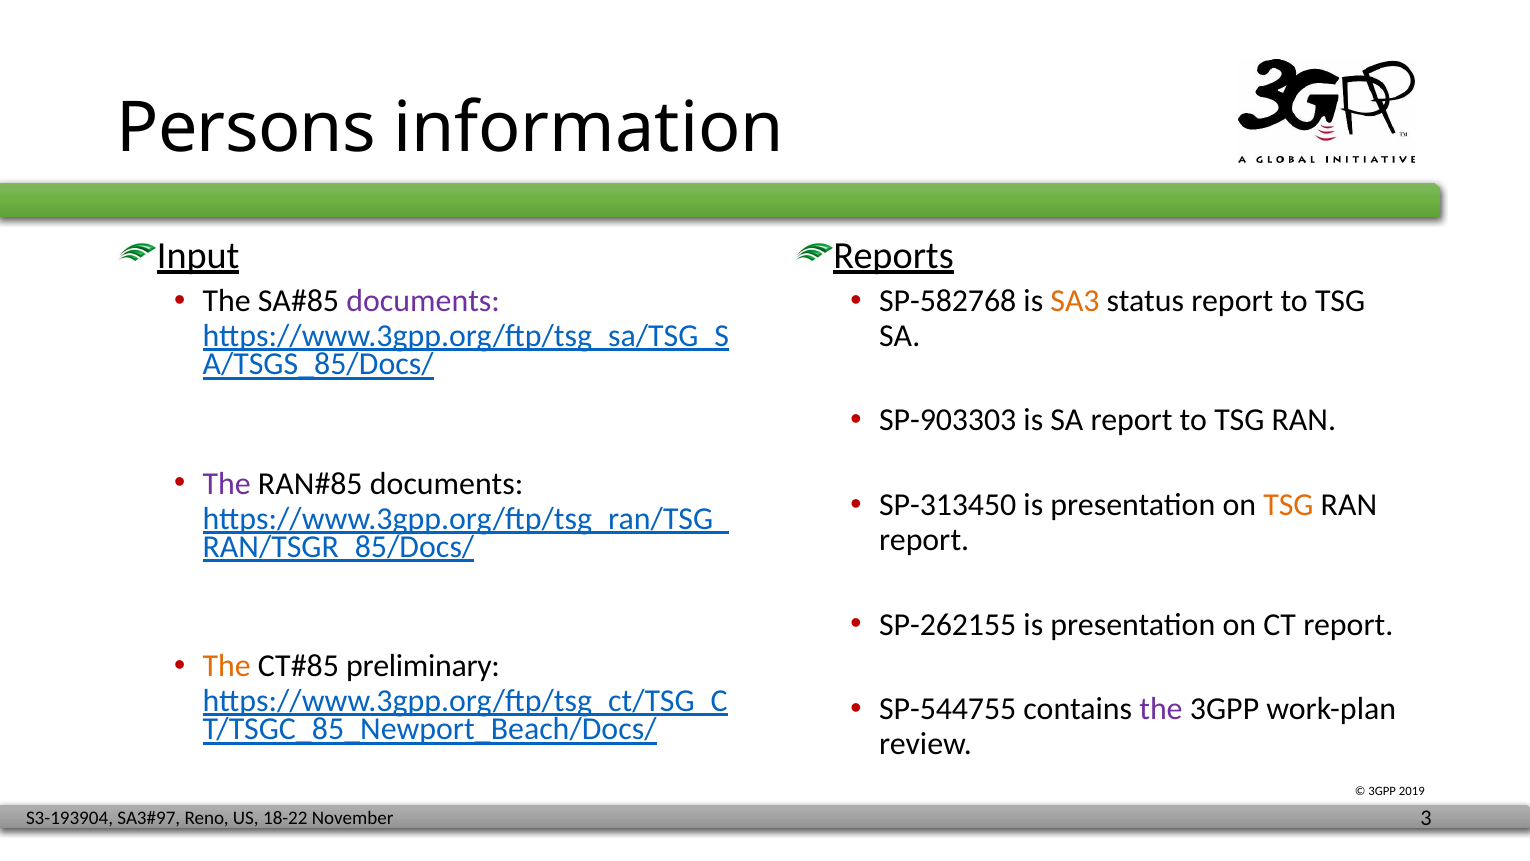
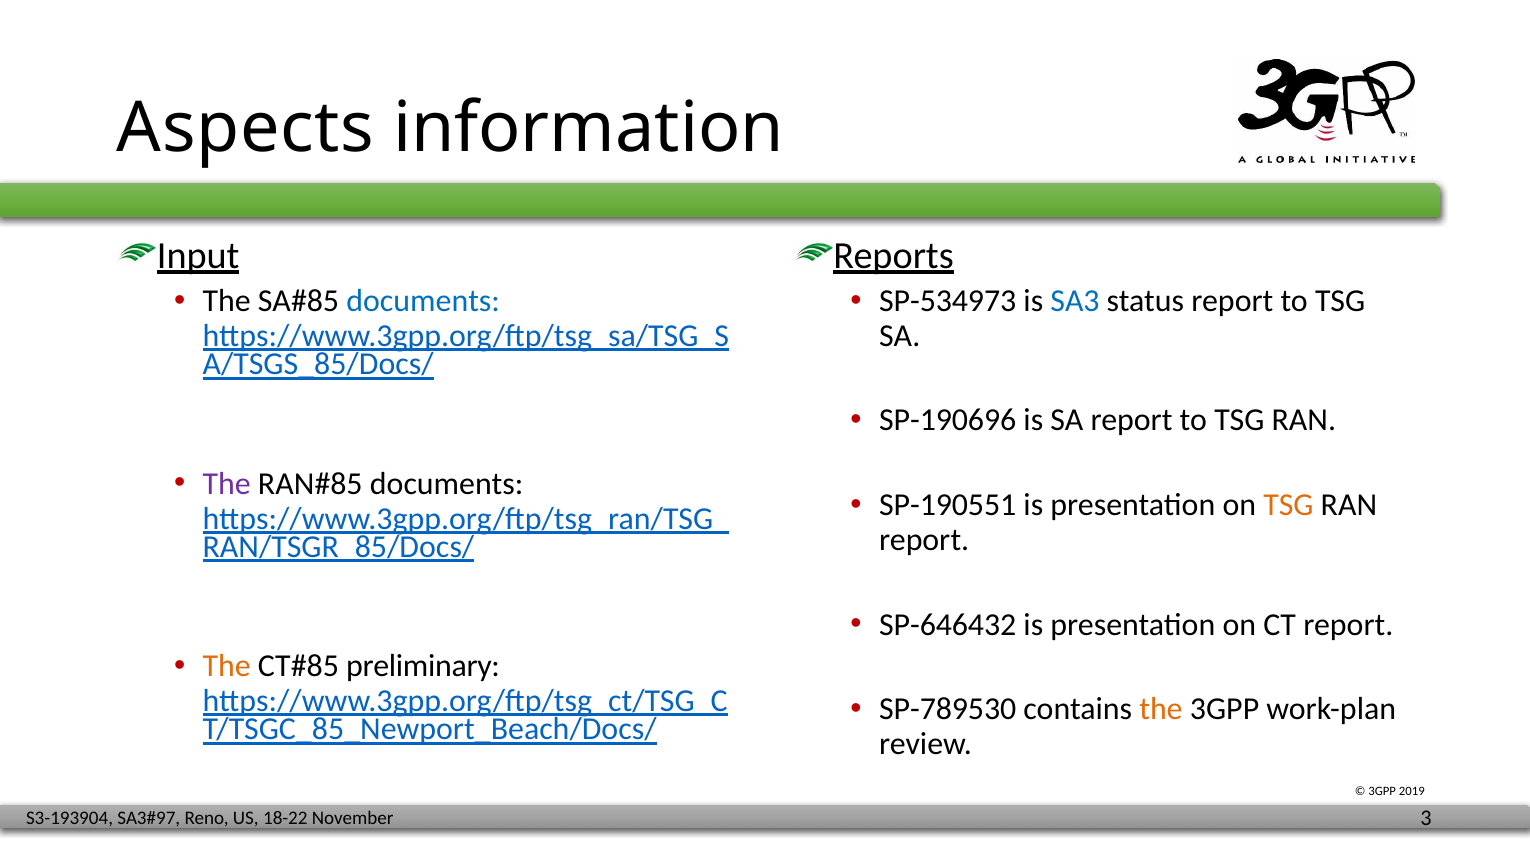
Persons: Persons -> Aspects
documents at (423, 301) colour: purple -> blue
SP-582768: SP-582768 -> SP-534973
SA3 colour: orange -> blue
SP-903303: SP-903303 -> SP-190696
SP-313450: SP-313450 -> SP-190551
SP-262155: SP-262155 -> SP-646432
SP-544755: SP-544755 -> SP-789530
the at (1161, 709) colour: purple -> orange
